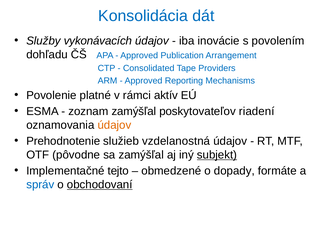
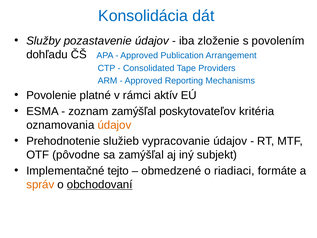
vykonávacích: vykonávacích -> pozastavenie
inovácie: inovácie -> zloženie
riadení: riadení -> kritéria
vzdelanostná: vzdelanostná -> vypracovanie
subjekt underline: present -> none
dopady: dopady -> riadiaci
správ colour: blue -> orange
